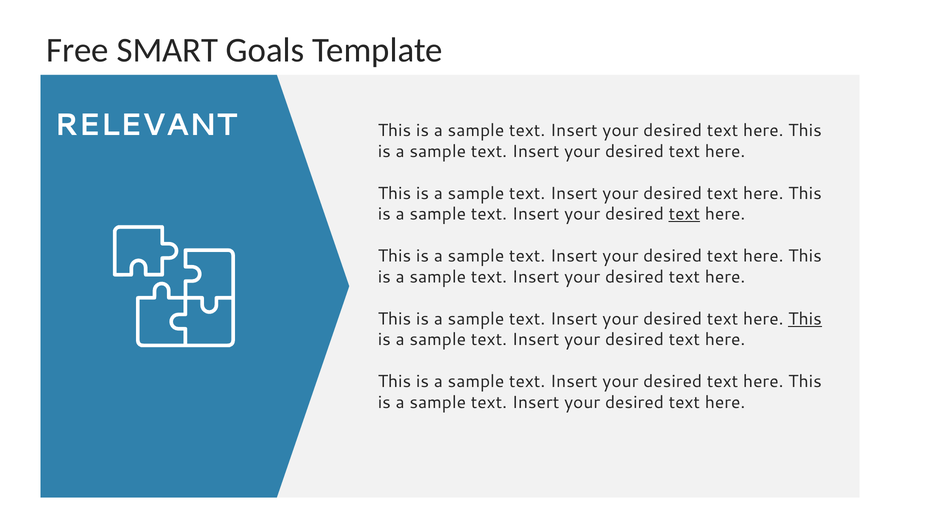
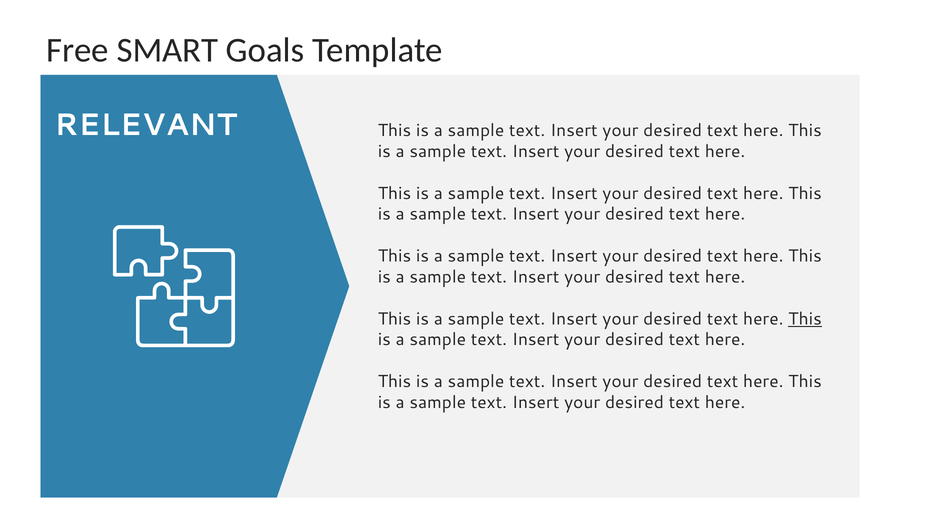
text at (684, 214) underline: present -> none
